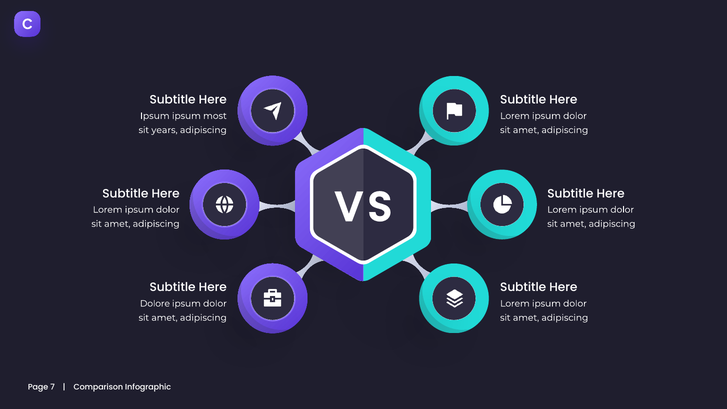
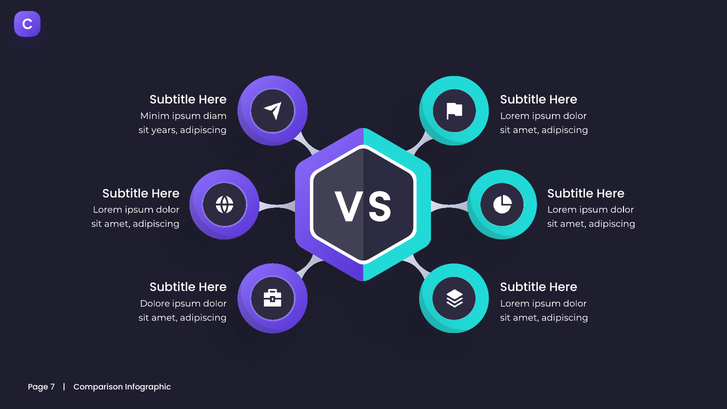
Ipsum at (155, 116): Ipsum -> Minim
most: most -> diam
